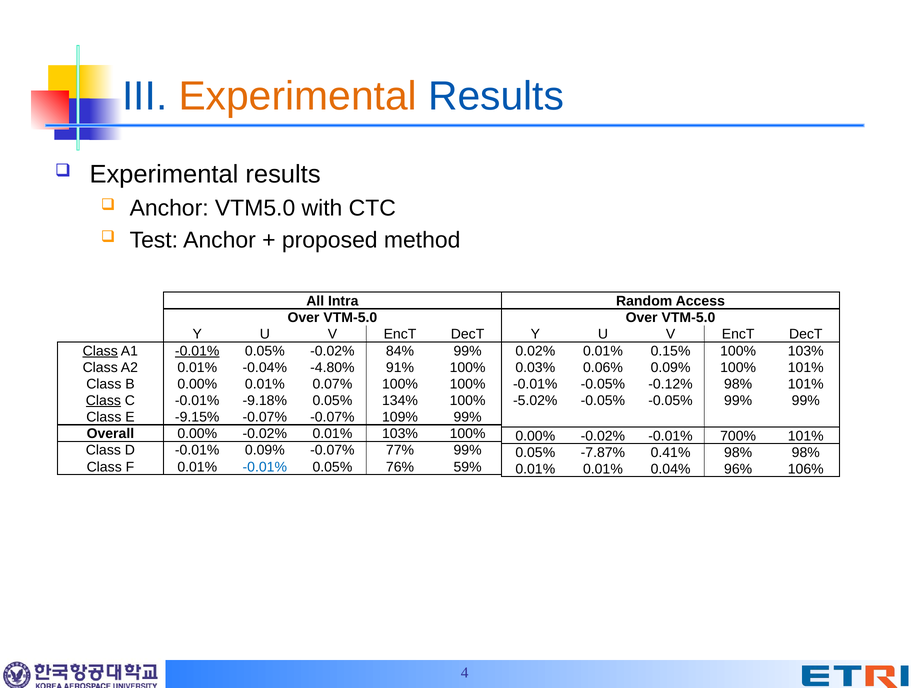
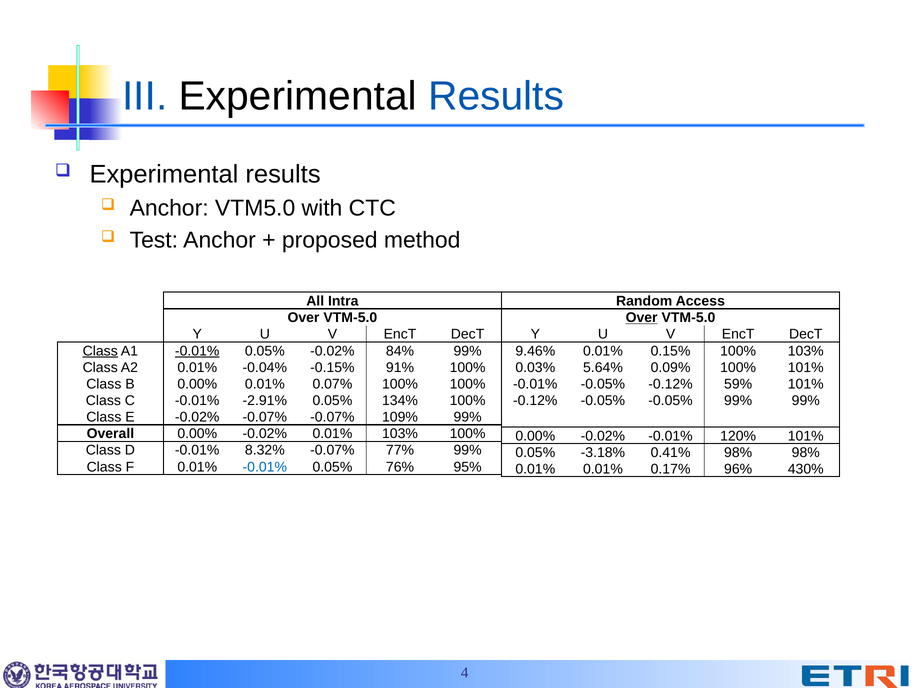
Experimental at (298, 96) colour: orange -> black
Over at (642, 318) underline: none -> present
0.02%: 0.02% -> 9.46%
-4.80%: -4.80% -> -0.15%
0.06%: 0.06% -> 5.64%
-0.12% 98%: 98% -> 59%
Class at (103, 401) underline: present -> none
-9.18%: -9.18% -> -2.91%
-5.02% at (535, 401): -5.02% -> -0.12%
E -9.15%: -9.15% -> -0.02%
700%: 700% -> 120%
-0.01% 0.09%: 0.09% -> 8.32%
-7.87%: -7.87% -> -3.18%
59%: 59% -> 95%
0.04%: 0.04% -> 0.17%
106%: 106% -> 430%
